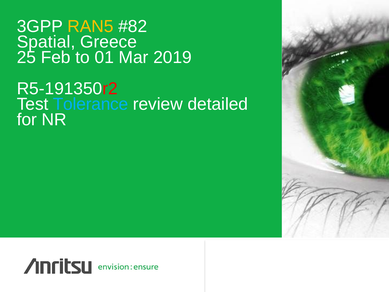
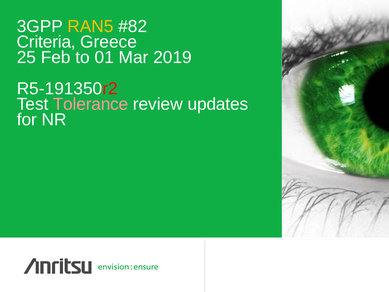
Spatial: Spatial -> Criteria
Tolerance colour: light blue -> pink
detailed: detailed -> updates
